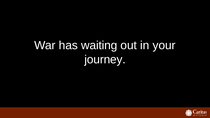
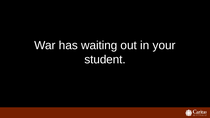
journey: journey -> student
